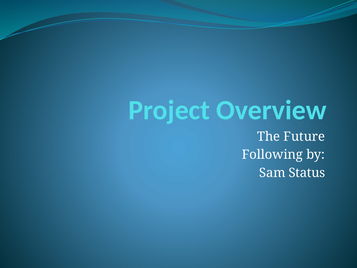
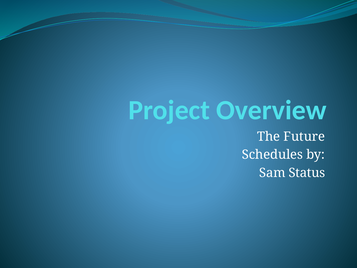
Following: Following -> Schedules
